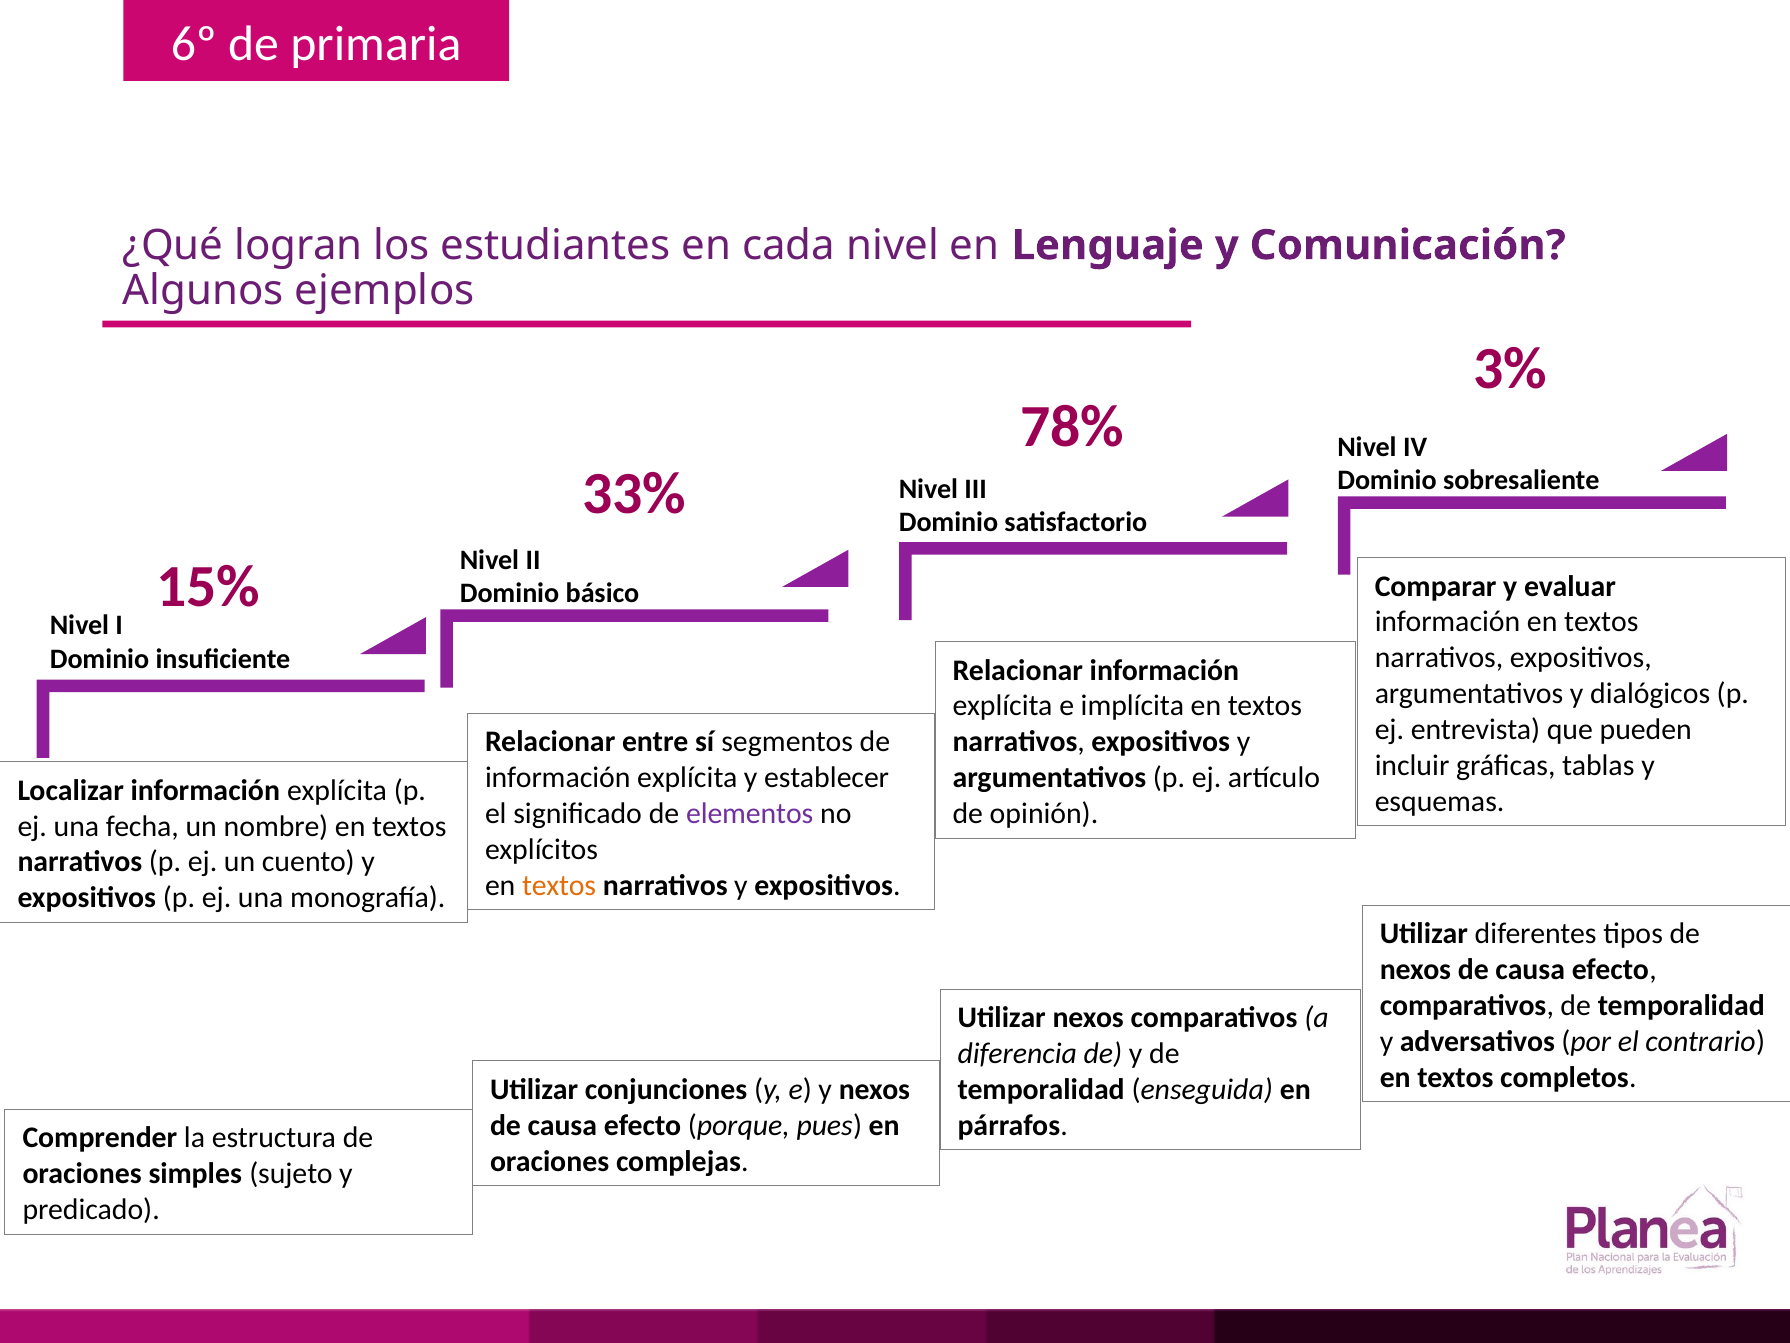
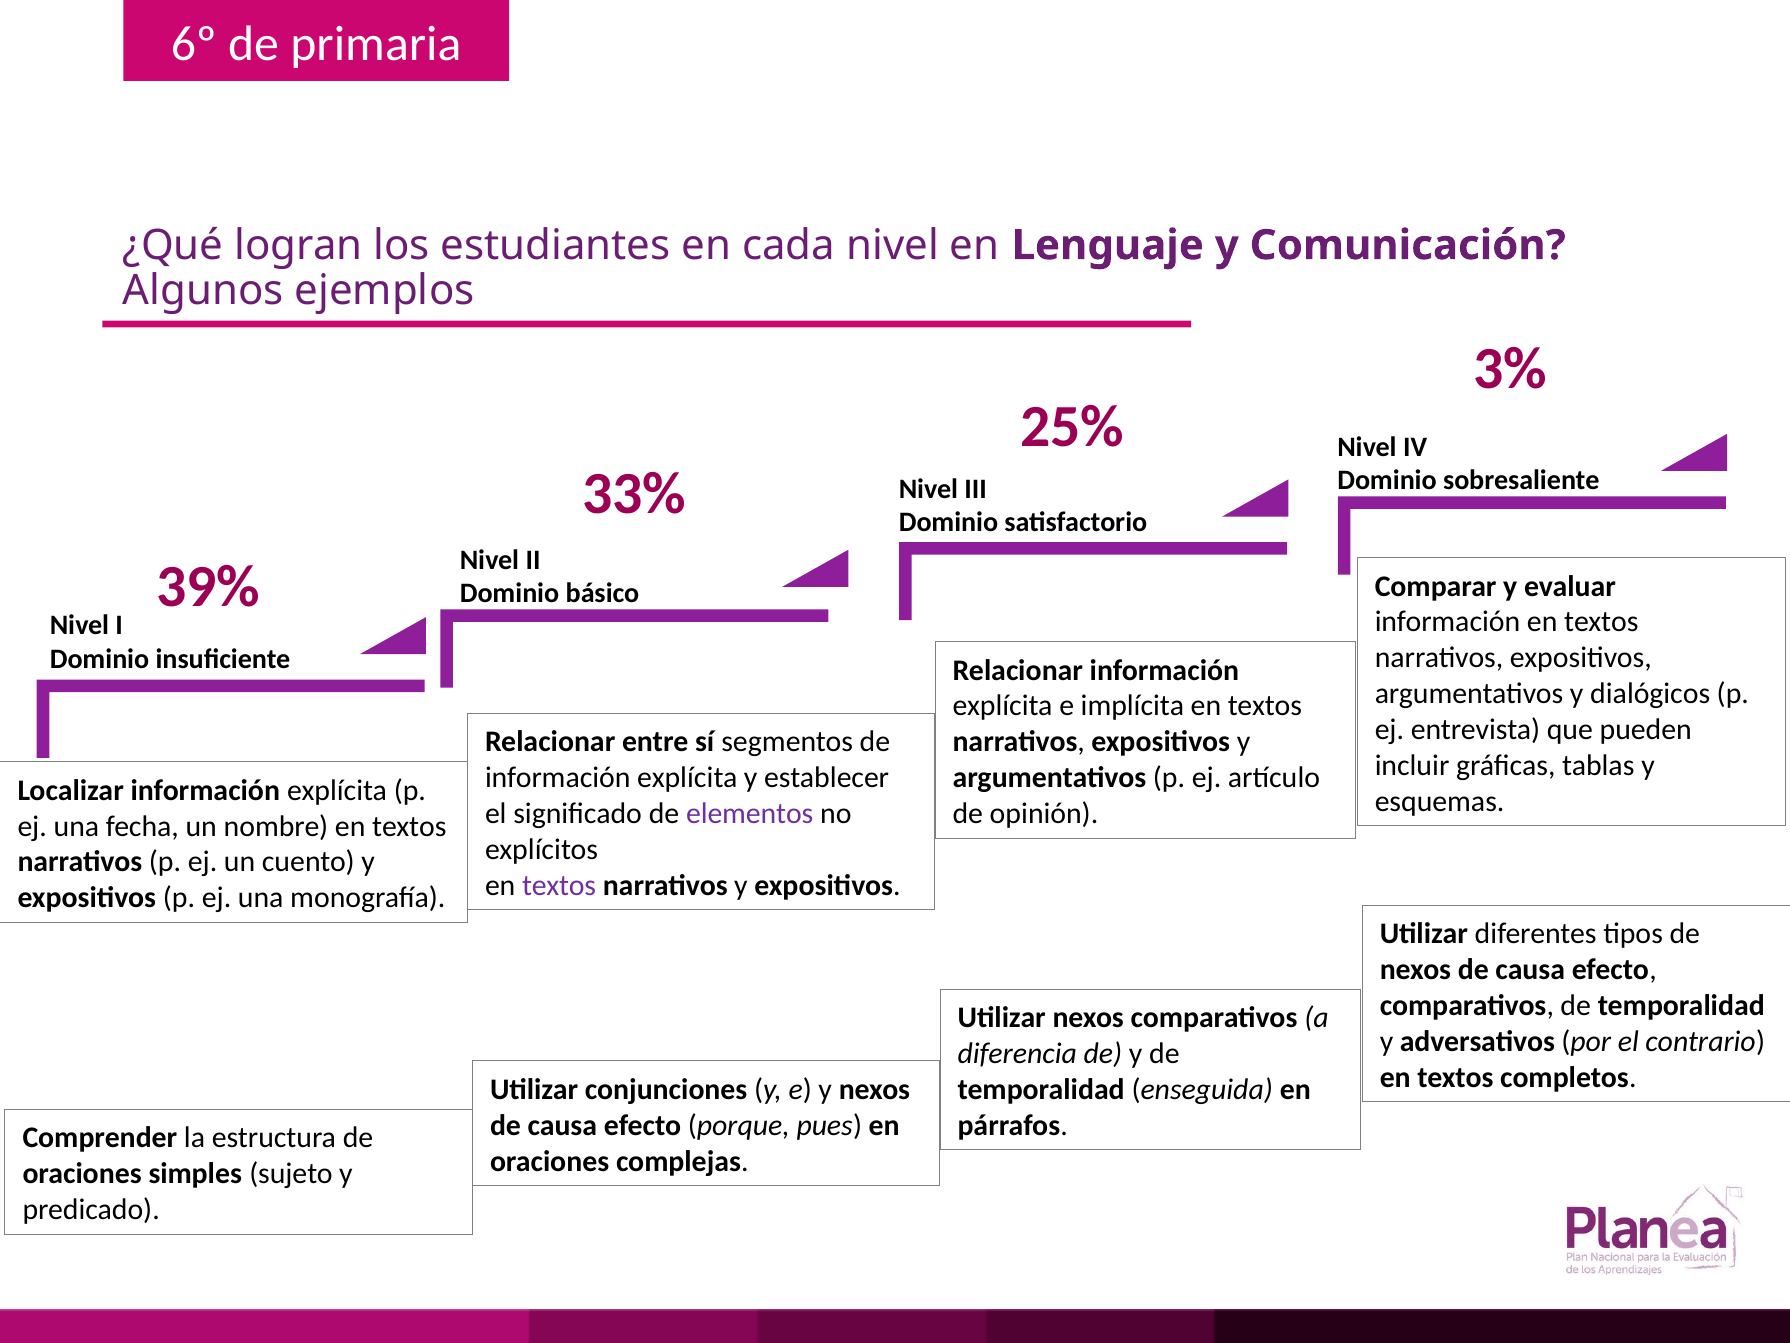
78%: 78% -> 25%
15%: 15% -> 39%
textos at (559, 885) colour: orange -> purple
